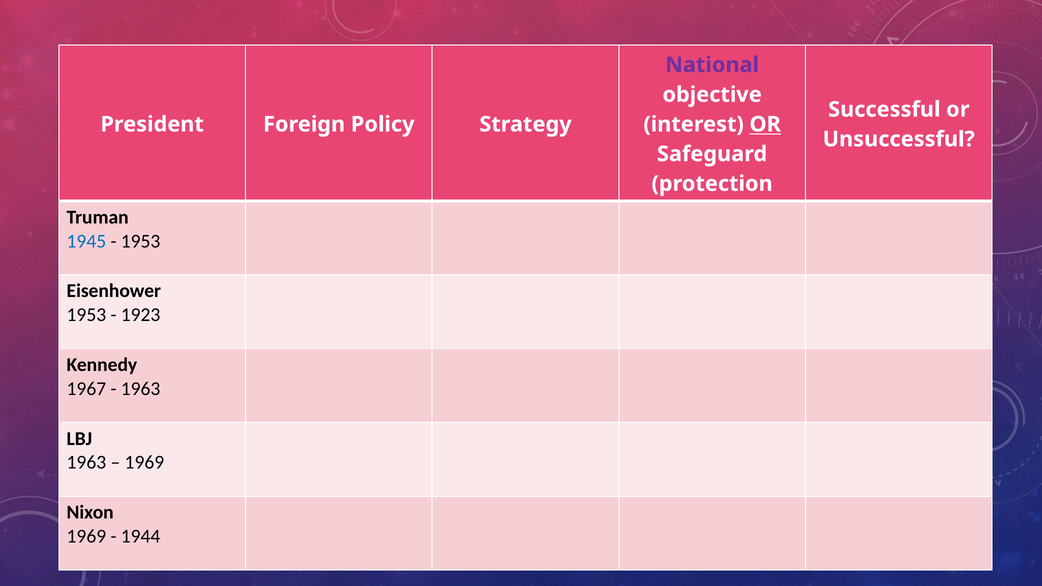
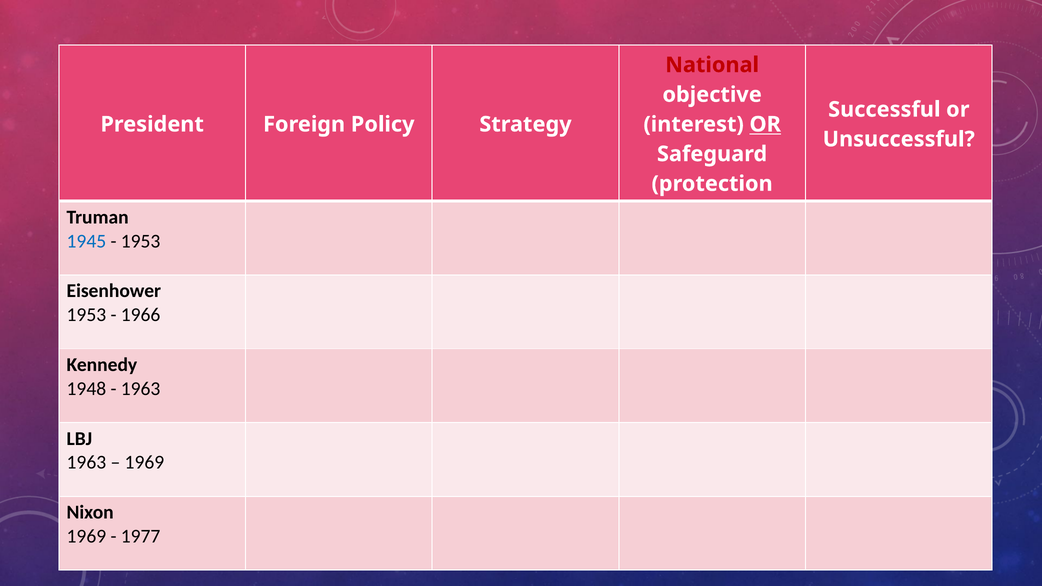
National colour: purple -> red
1923: 1923 -> 1966
1967: 1967 -> 1948
1944: 1944 -> 1977
